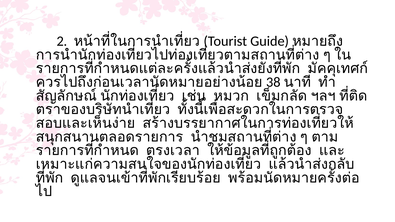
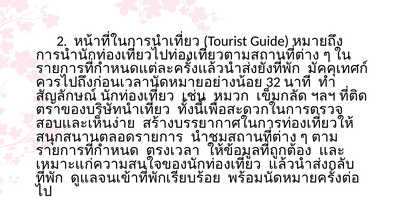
38: 38 -> 32
